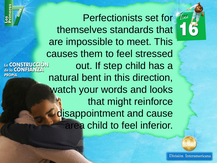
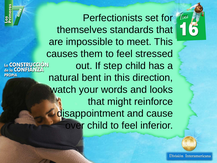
area: area -> over
